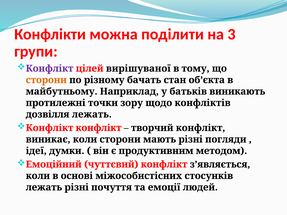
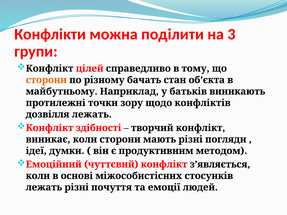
Конфлікт at (50, 69) colour: purple -> black
вирішуваної: вирішуваної -> справедливо
Конфлікт конфлікт: конфлікт -> здібності
